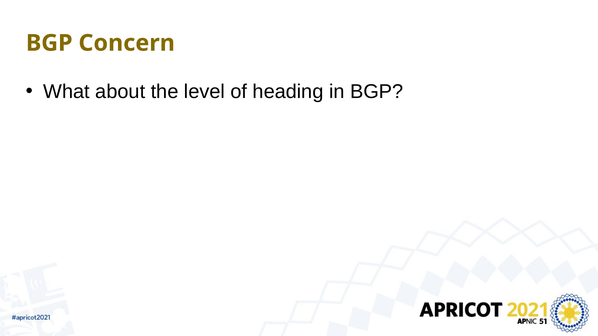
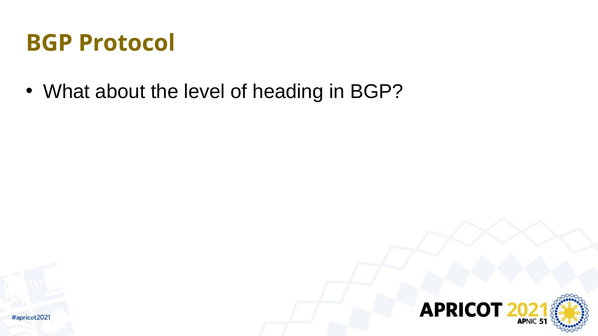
Concern: Concern -> Protocol
